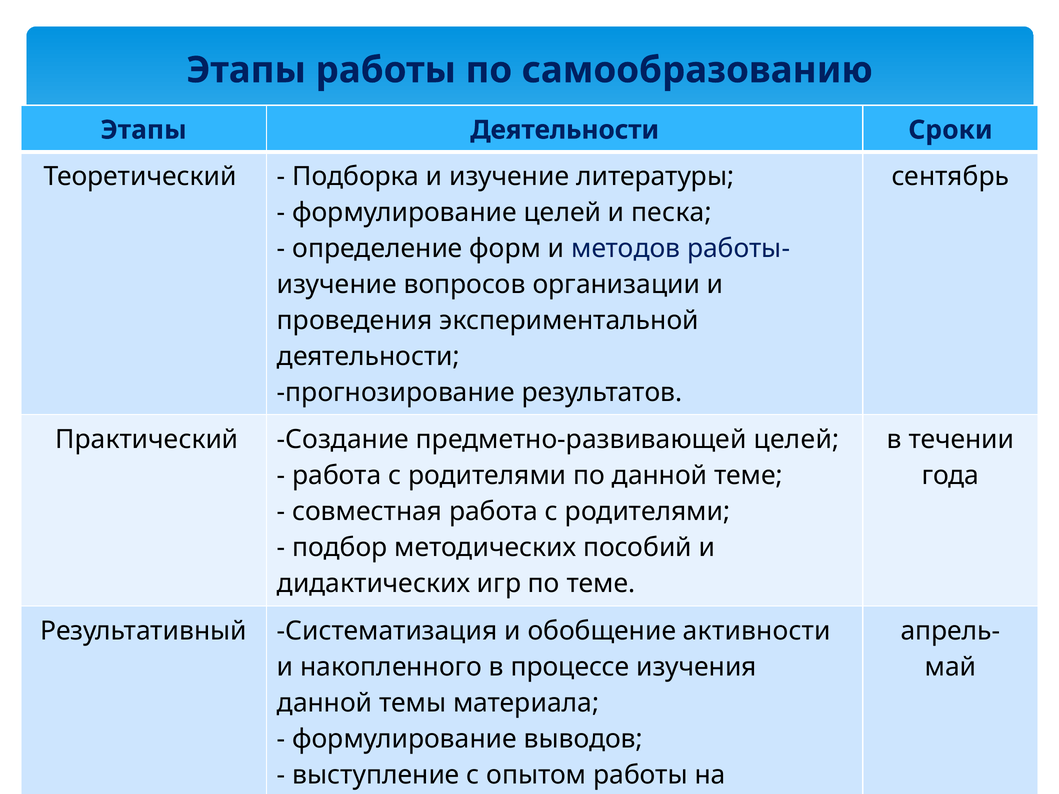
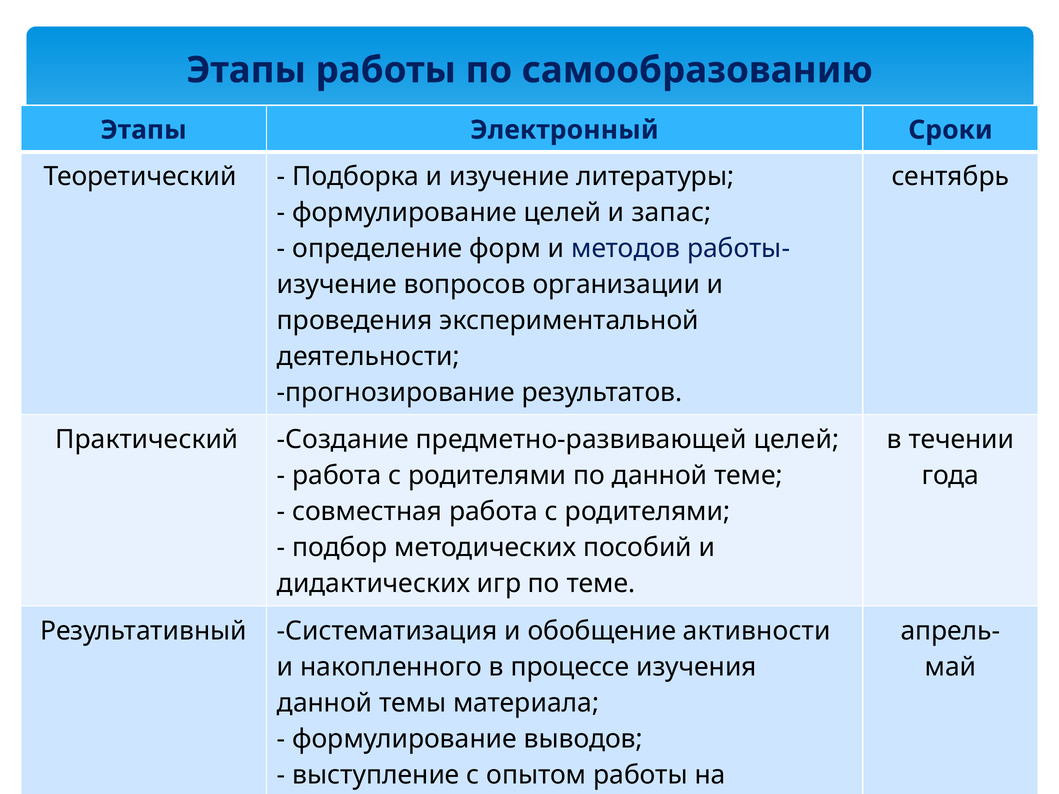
Этапы Деятельности: Деятельности -> Электронный
песка: песка -> запас
